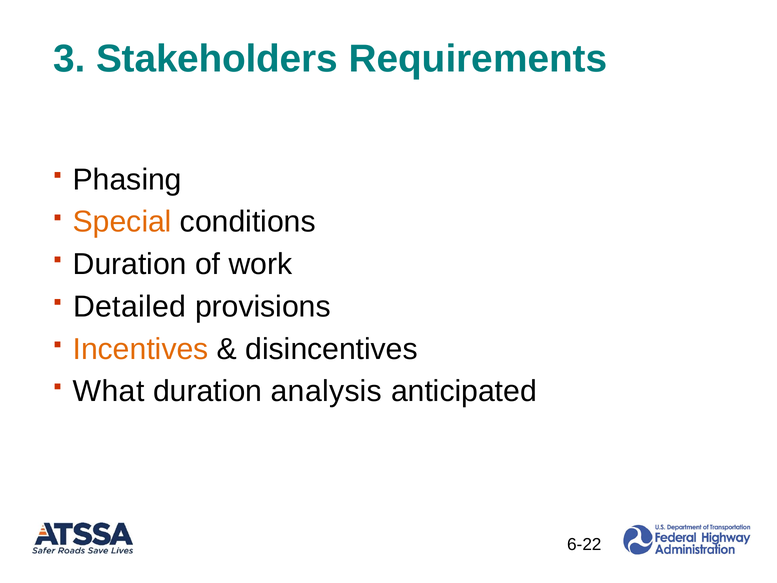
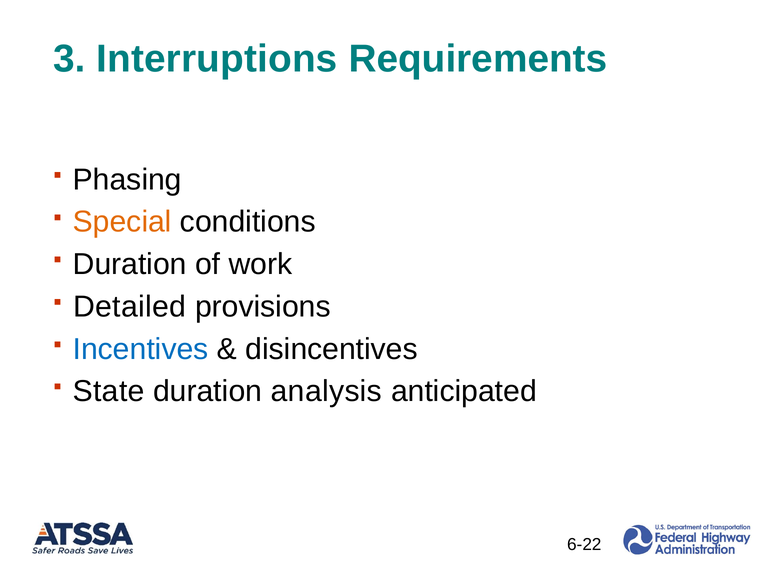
Stakeholders: Stakeholders -> Interruptions
Incentives colour: orange -> blue
What: What -> State
